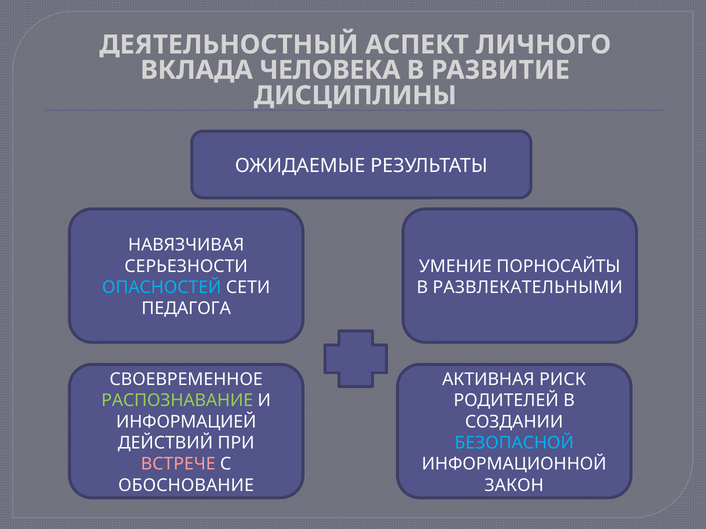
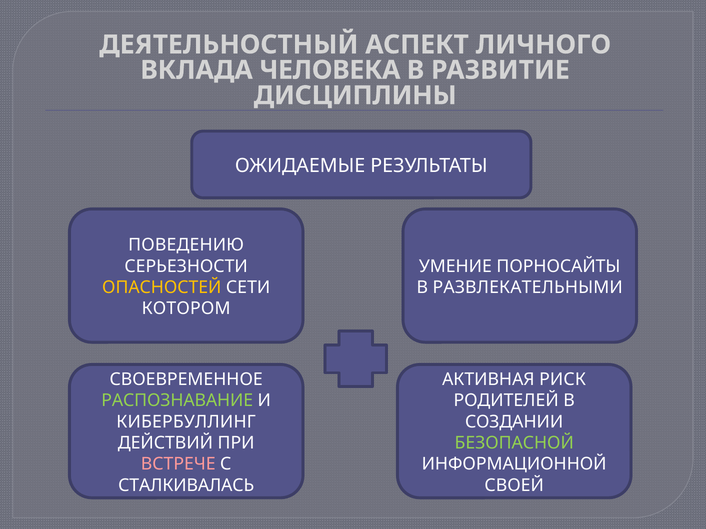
НАВЯЗЧИВАЯ: НАВЯЗЧИВАЯ -> ПОВЕДЕНИЮ
ОПАСНОСТЕЙ colour: light blue -> yellow
ПЕДАГОГА: ПЕДАГОГА -> КОТОРОМ
ИНФОРМАЦИЕЙ: ИНФОРМАЦИЕЙ -> КИБЕРБУЛЛИНГ
БЕЗОПАСНОЙ colour: light blue -> light green
ОБОСНОВАНИЕ: ОБОСНОВАНИЕ -> СТАЛКИВАЛАСЬ
ЗАКОН: ЗАКОН -> СВОЕЙ
